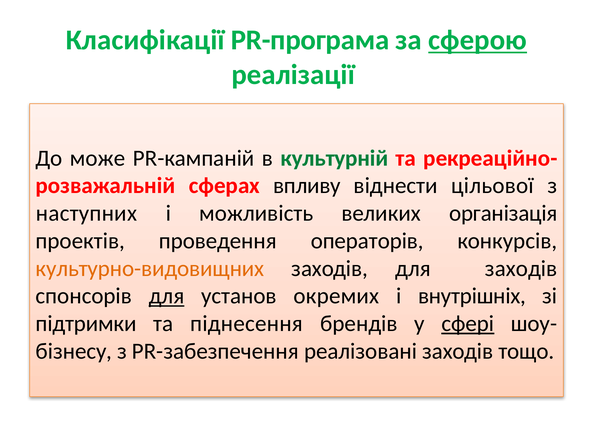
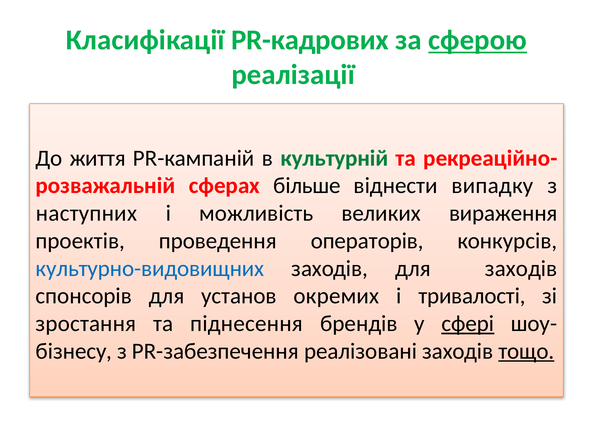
PR-програма: PR-програма -> PR-кадрових
може: може -> життя
впливу: впливу -> більше
цільової: цільової -> випадку
організація: організація -> вираження
культурно-видовищних colour: orange -> blue
для at (167, 297) underline: present -> none
внутрішніх: внутрішніх -> тривалості
підтримки: підтримки -> зростання
тощо underline: none -> present
